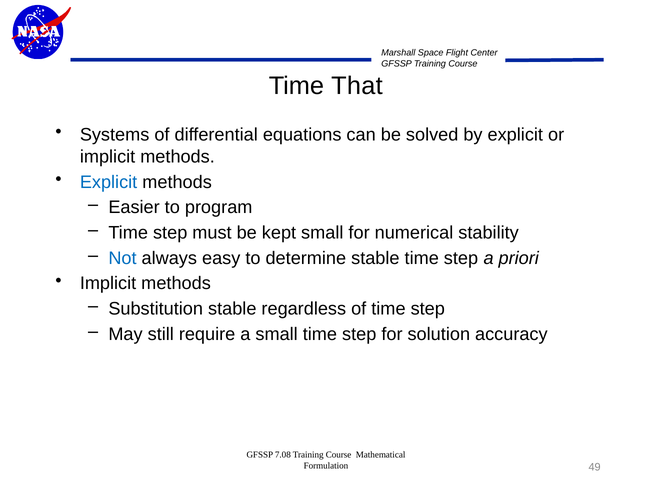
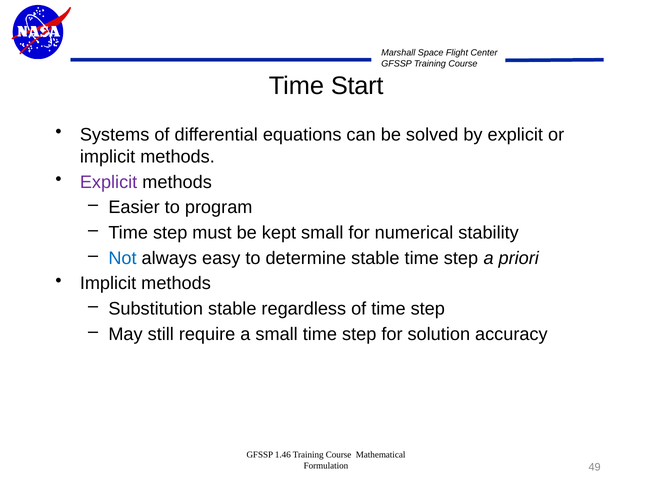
That: That -> Start
Explicit at (109, 182) colour: blue -> purple
7.08: 7.08 -> 1.46
